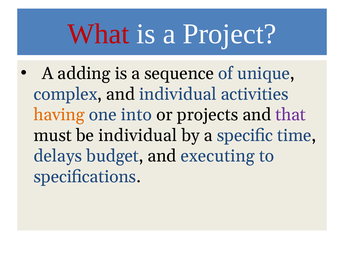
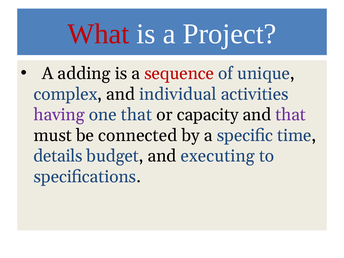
sequence colour: black -> red
having colour: orange -> purple
one into: into -> that
projects: projects -> capacity
be individual: individual -> connected
delays: delays -> details
